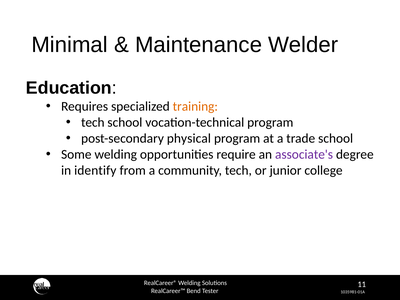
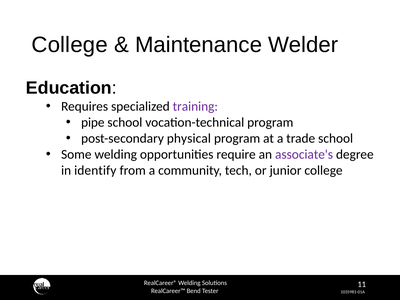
Minimal at (70, 45): Minimal -> College
training colour: orange -> purple
tech at (93, 122): tech -> pipe
